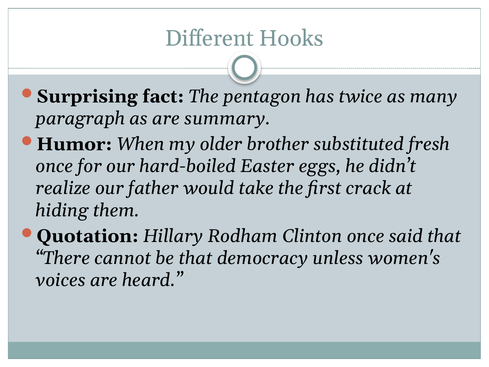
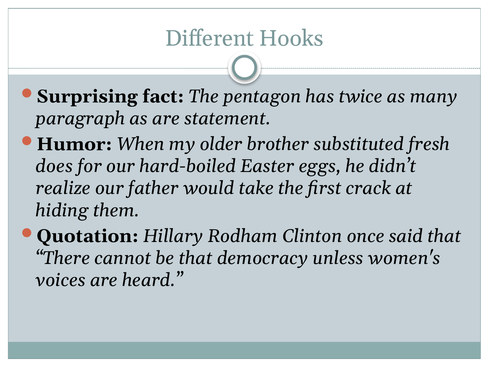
summary: summary -> statement
once at (54, 166): once -> does
